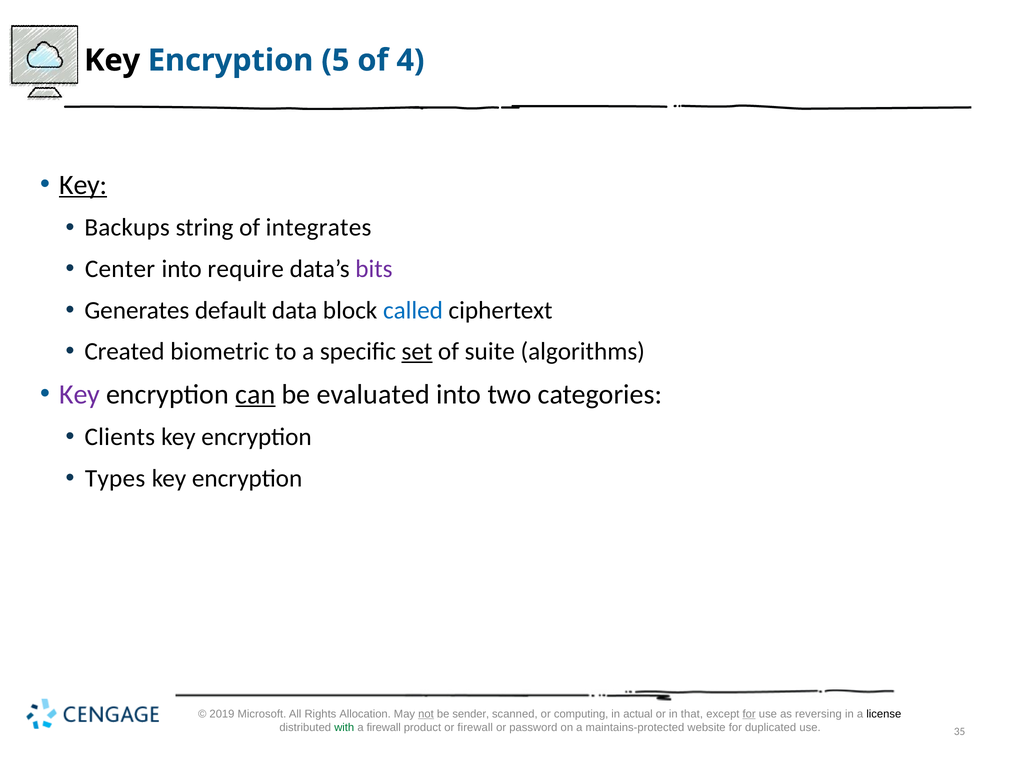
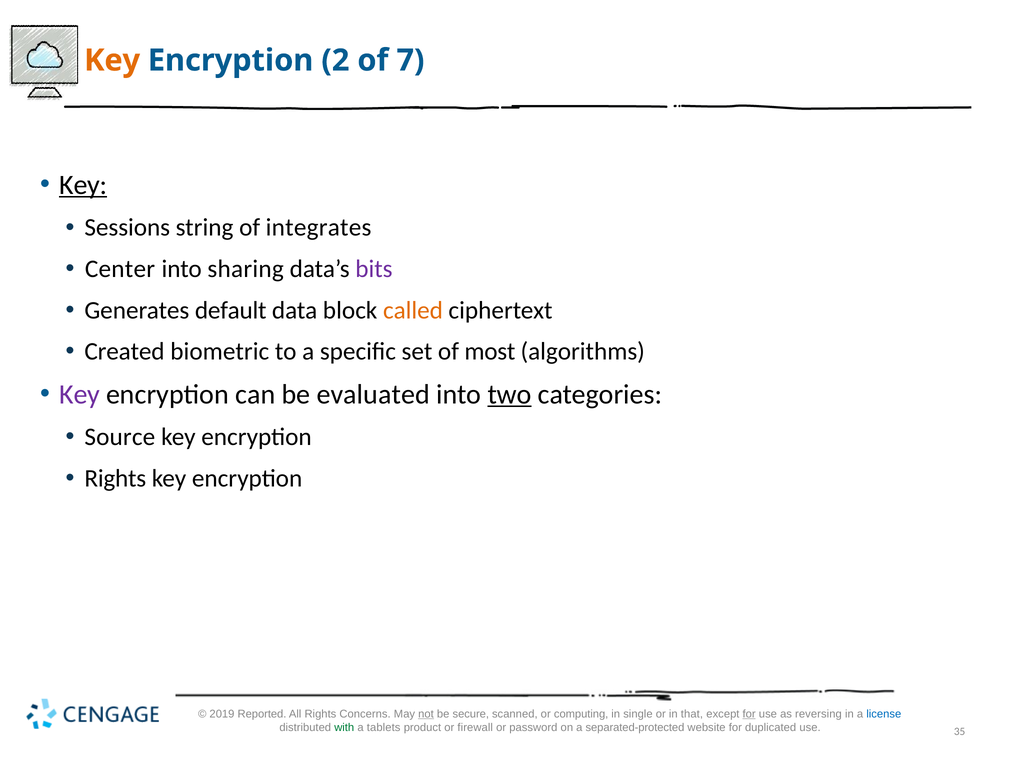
Key at (112, 60) colour: black -> orange
5: 5 -> 2
4: 4 -> 7
Backups: Backups -> Sessions
require: require -> sharing
called colour: blue -> orange
set underline: present -> none
suite: suite -> most
can underline: present -> none
two underline: none -> present
Clients: Clients -> Source
Types at (115, 478): Types -> Rights
Microsoft: Microsoft -> Reported
Allocation: Allocation -> Concerns
sender: sender -> secure
actual: actual -> single
license colour: black -> blue
a firewall: firewall -> tablets
maintains-protected: maintains-protected -> separated-protected
